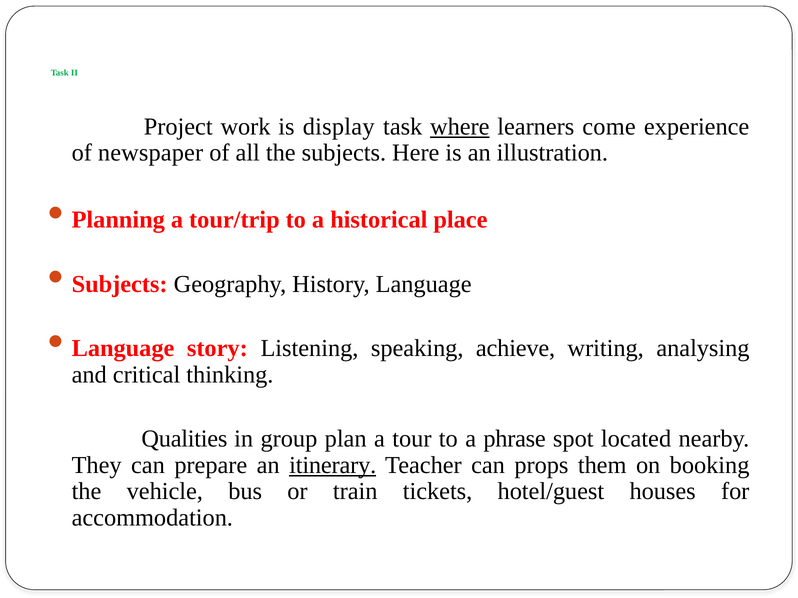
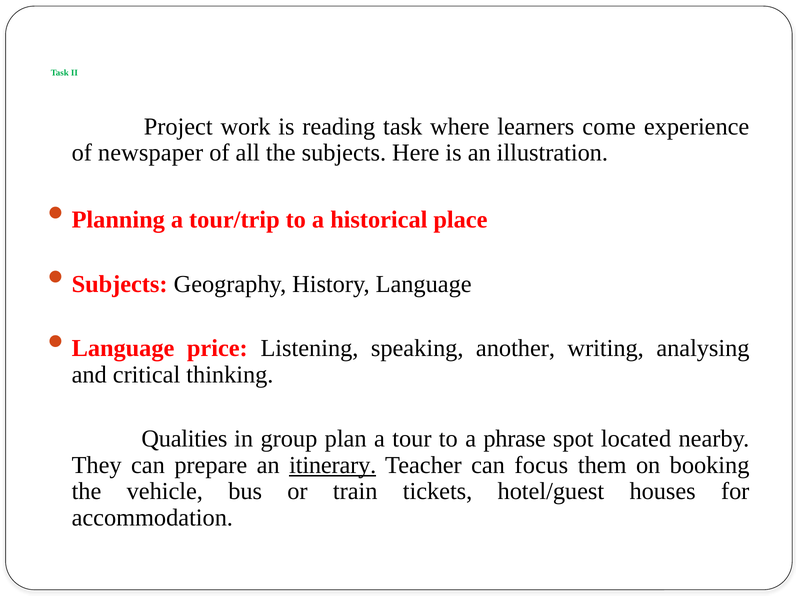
display: display -> reading
where underline: present -> none
story: story -> price
achieve: achieve -> another
props: props -> focus
